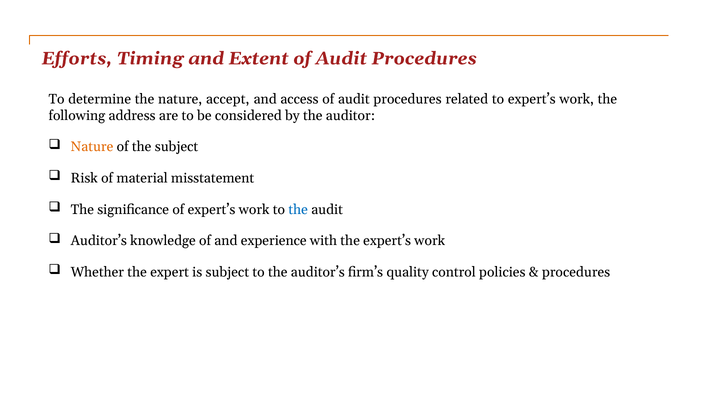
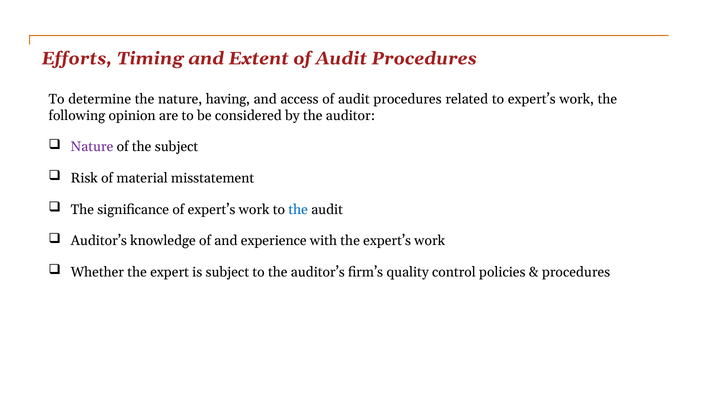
accept: accept -> having
address: address -> opinion
Nature at (92, 147) colour: orange -> purple
